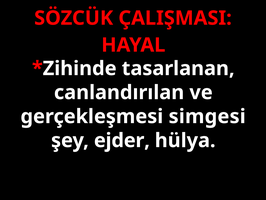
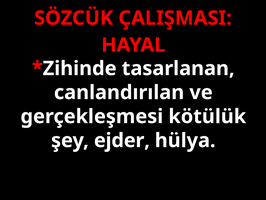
simgesi: simgesi -> kötülük
